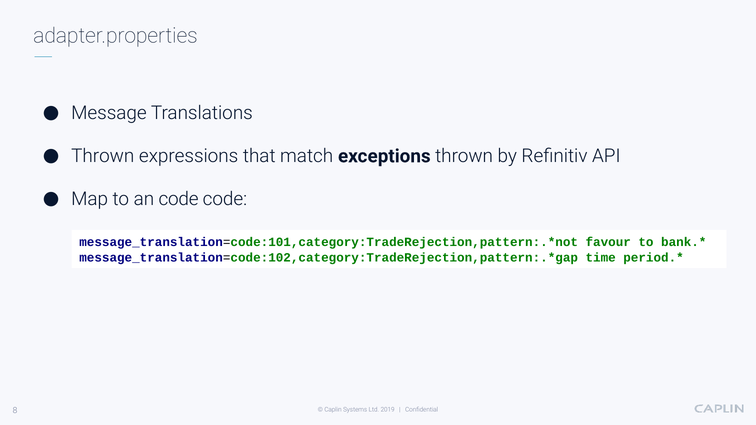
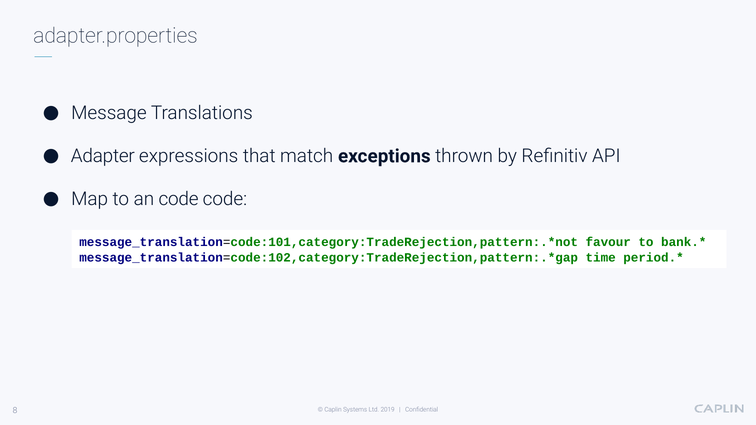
Thrown at (103, 156): Thrown -> Adapter
